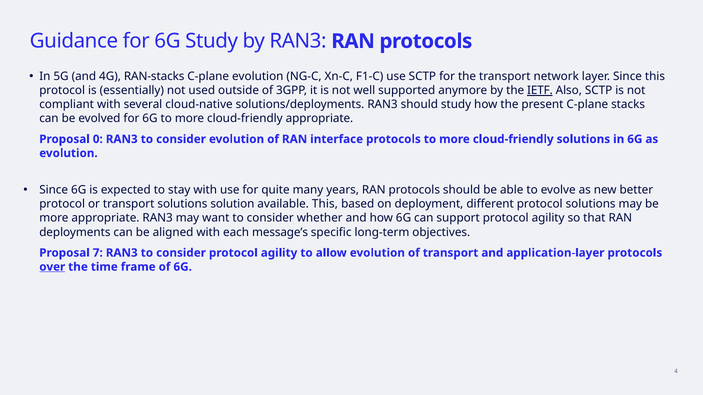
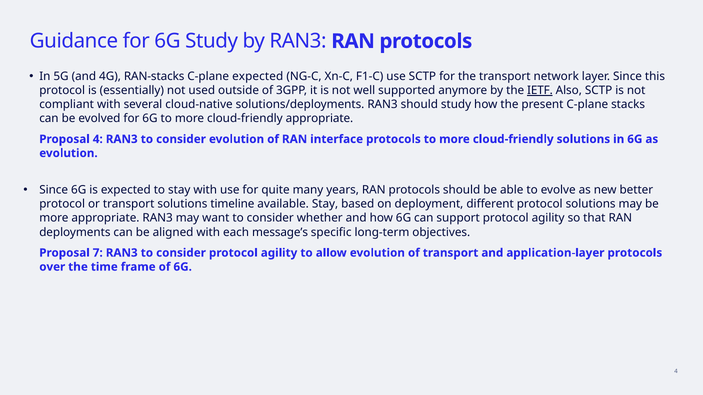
C-plane evolution: evolution -> expected
Proposal 0: 0 -> 4
solution: solution -> timeline
available This: This -> Stay
over underline: present -> none
